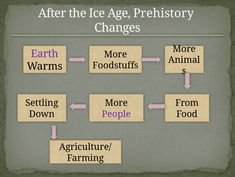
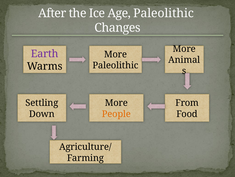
Age Prehistory: Prehistory -> Paleolithic
Foodstuffs at (115, 65): Foodstuffs -> Paleolithic
People colour: purple -> orange
